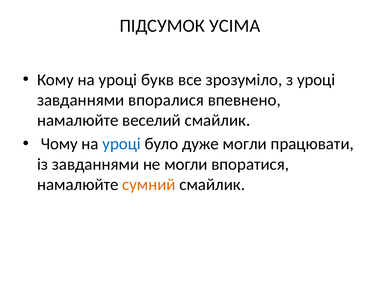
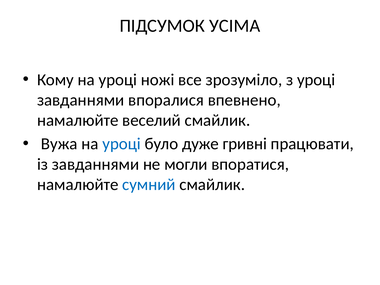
букв: букв -> ножі
Чому: Чому -> Вужа
дуже могли: могли -> гривні
сумний colour: orange -> blue
